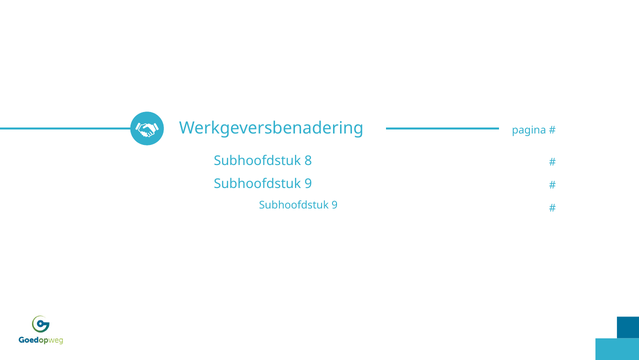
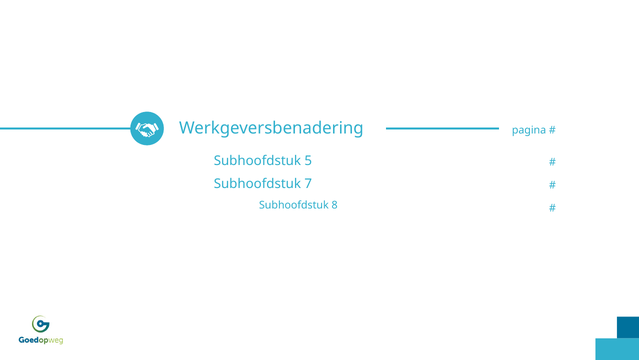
8: 8 -> 5
9 at (308, 183): 9 -> 7
9 at (335, 205): 9 -> 8
